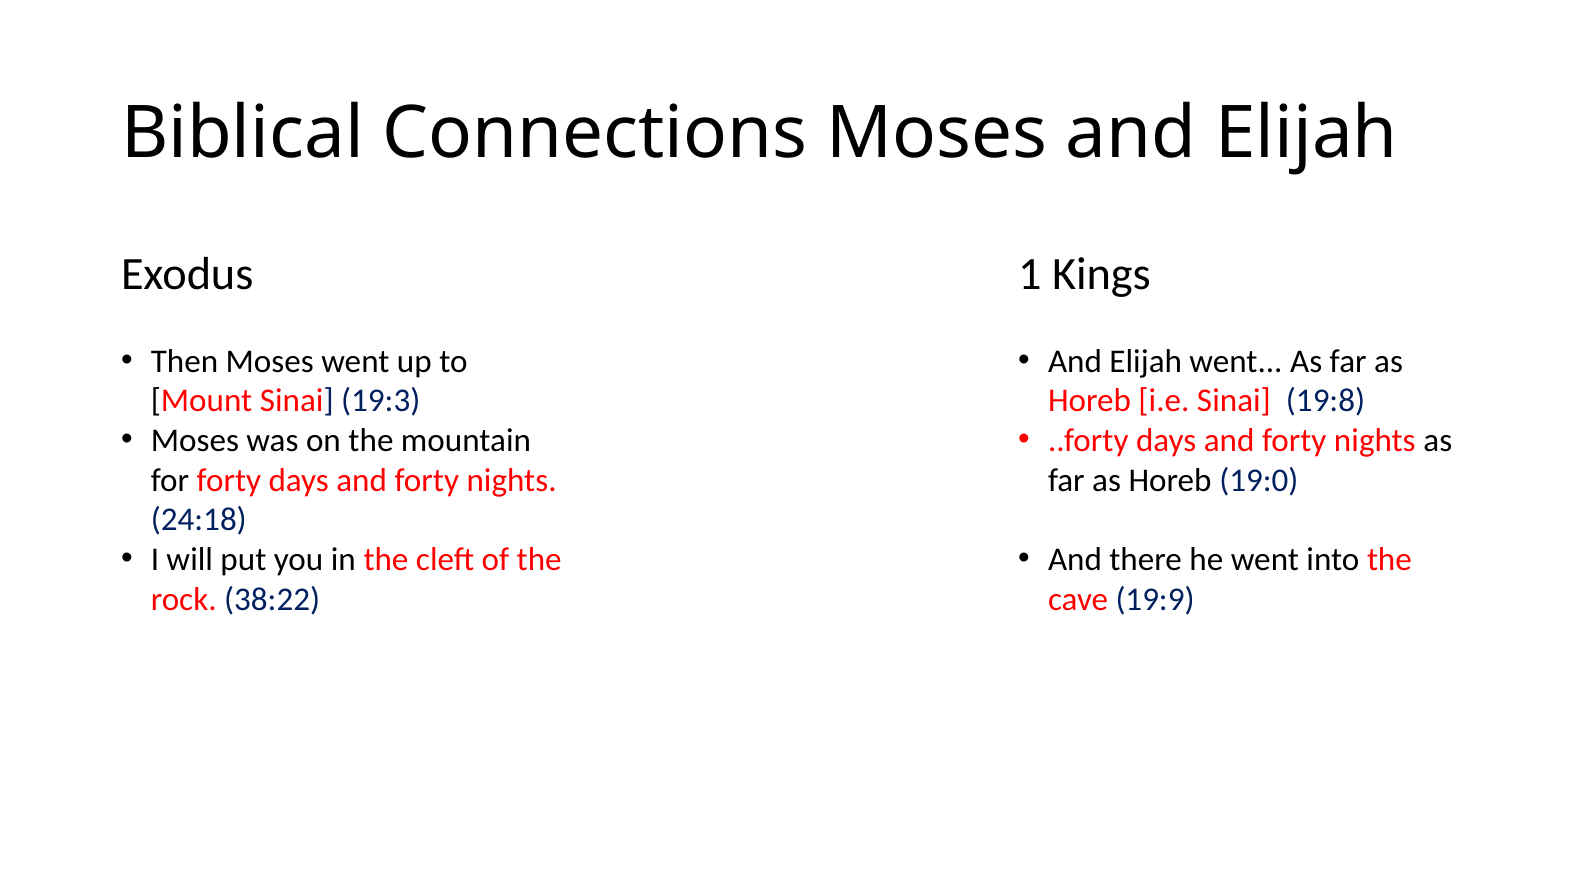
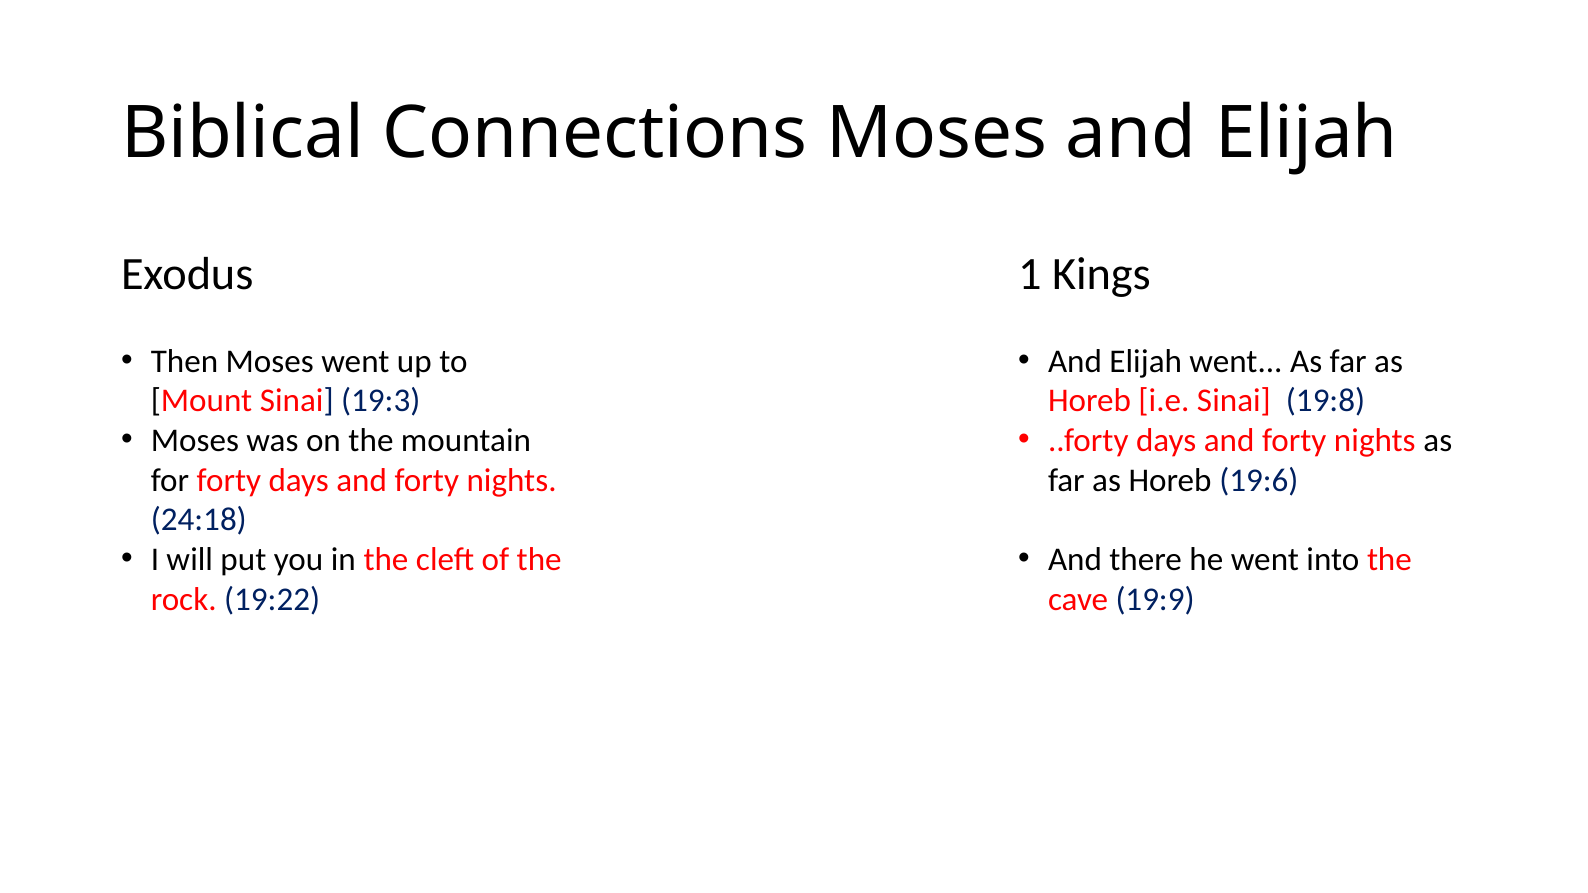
19:0: 19:0 -> 19:6
38:22: 38:22 -> 19:22
